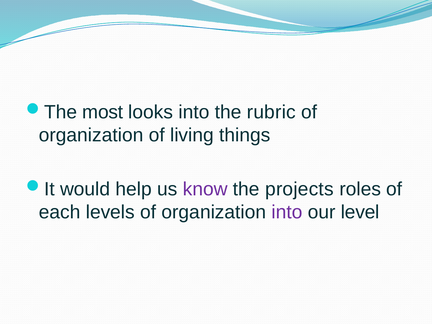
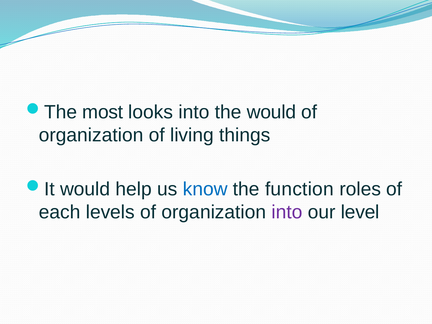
the rubric: rubric -> would
know colour: purple -> blue
projects: projects -> function
